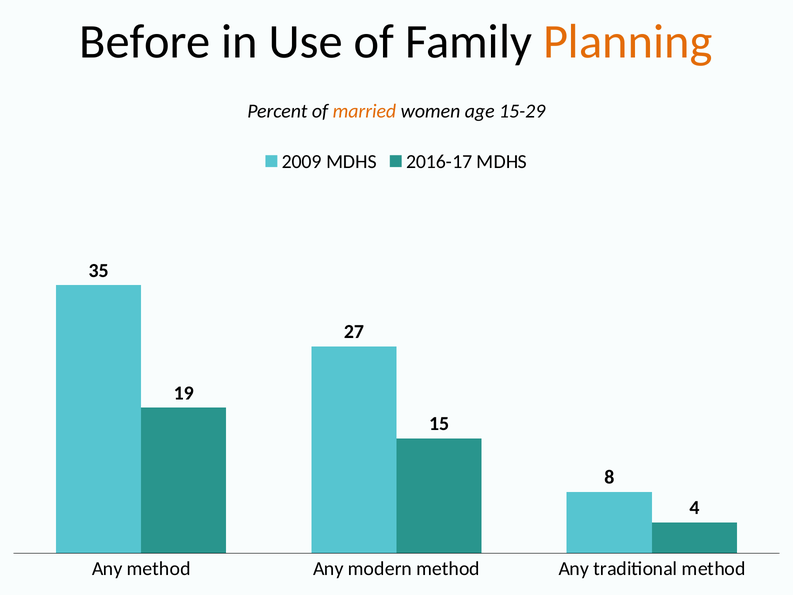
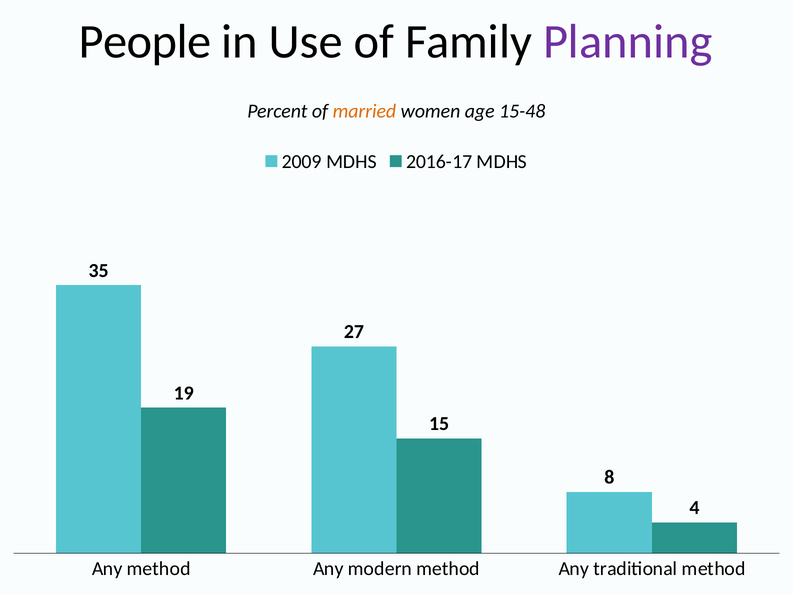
Before: Before -> People
Planning colour: orange -> purple
15-29: 15-29 -> 15-48
